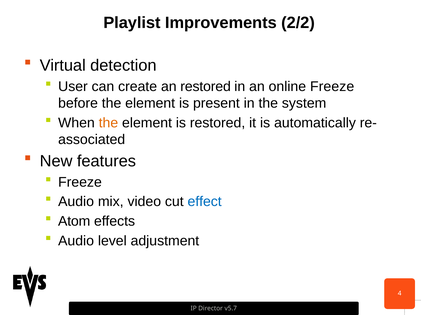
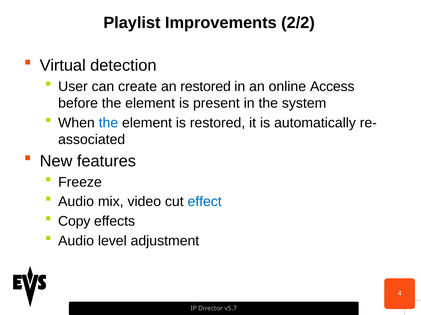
online Freeze: Freeze -> Access
the at (108, 123) colour: orange -> blue
Atom: Atom -> Copy
